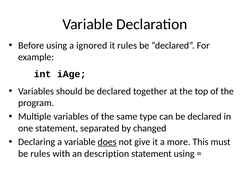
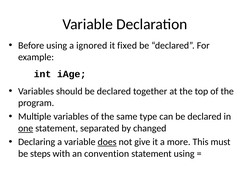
it rules: rules -> fixed
one underline: none -> present
be rules: rules -> steps
description: description -> convention
